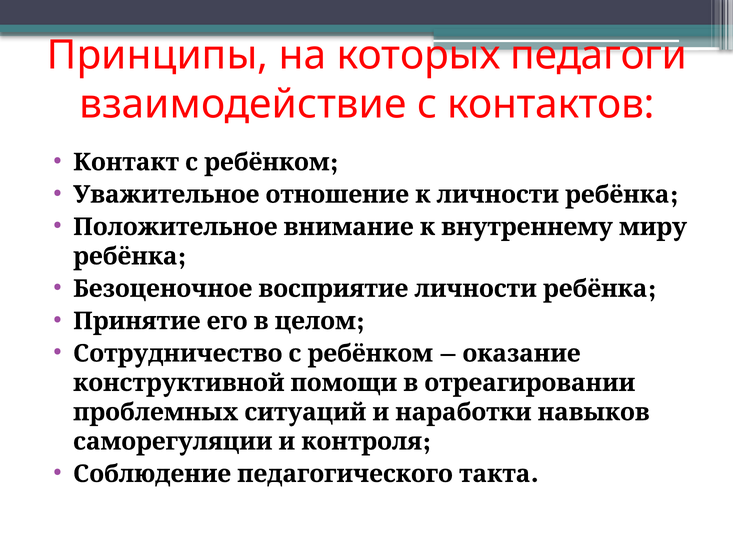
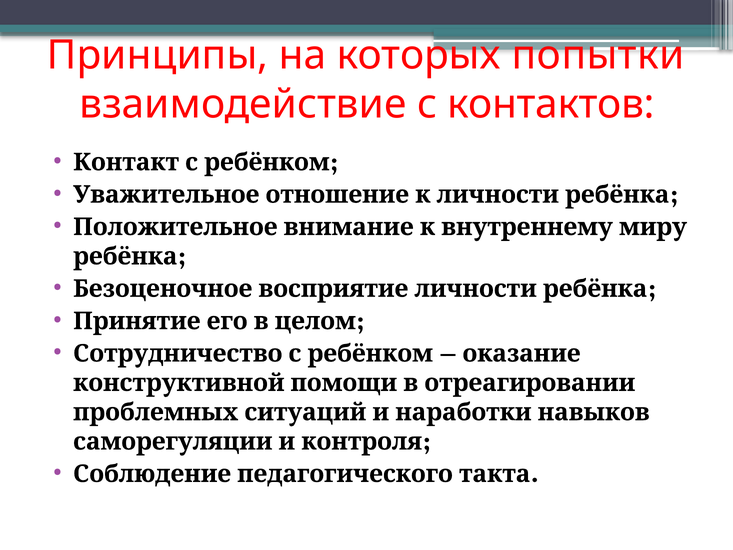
педагоги: педагоги -> попытки
